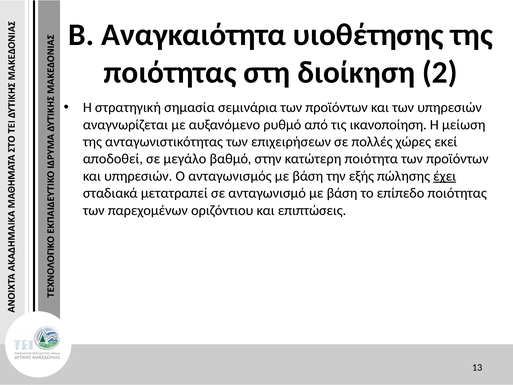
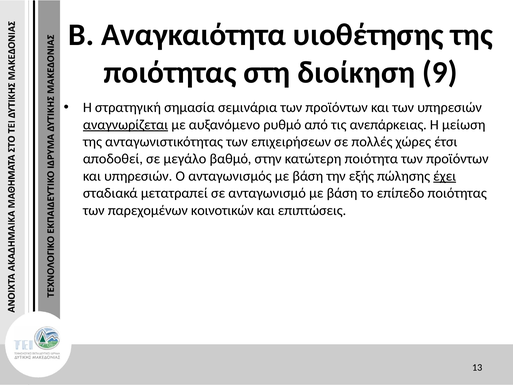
2: 2 -> 9
αναγνωρίζεται underline: none -> present
ικανοποίηση: ικανοποίηση -> ανεπάρκειας
εκεί: εκεί -> έτσι
οριζόντιου: οριζόντιου -> κοινοτικών
